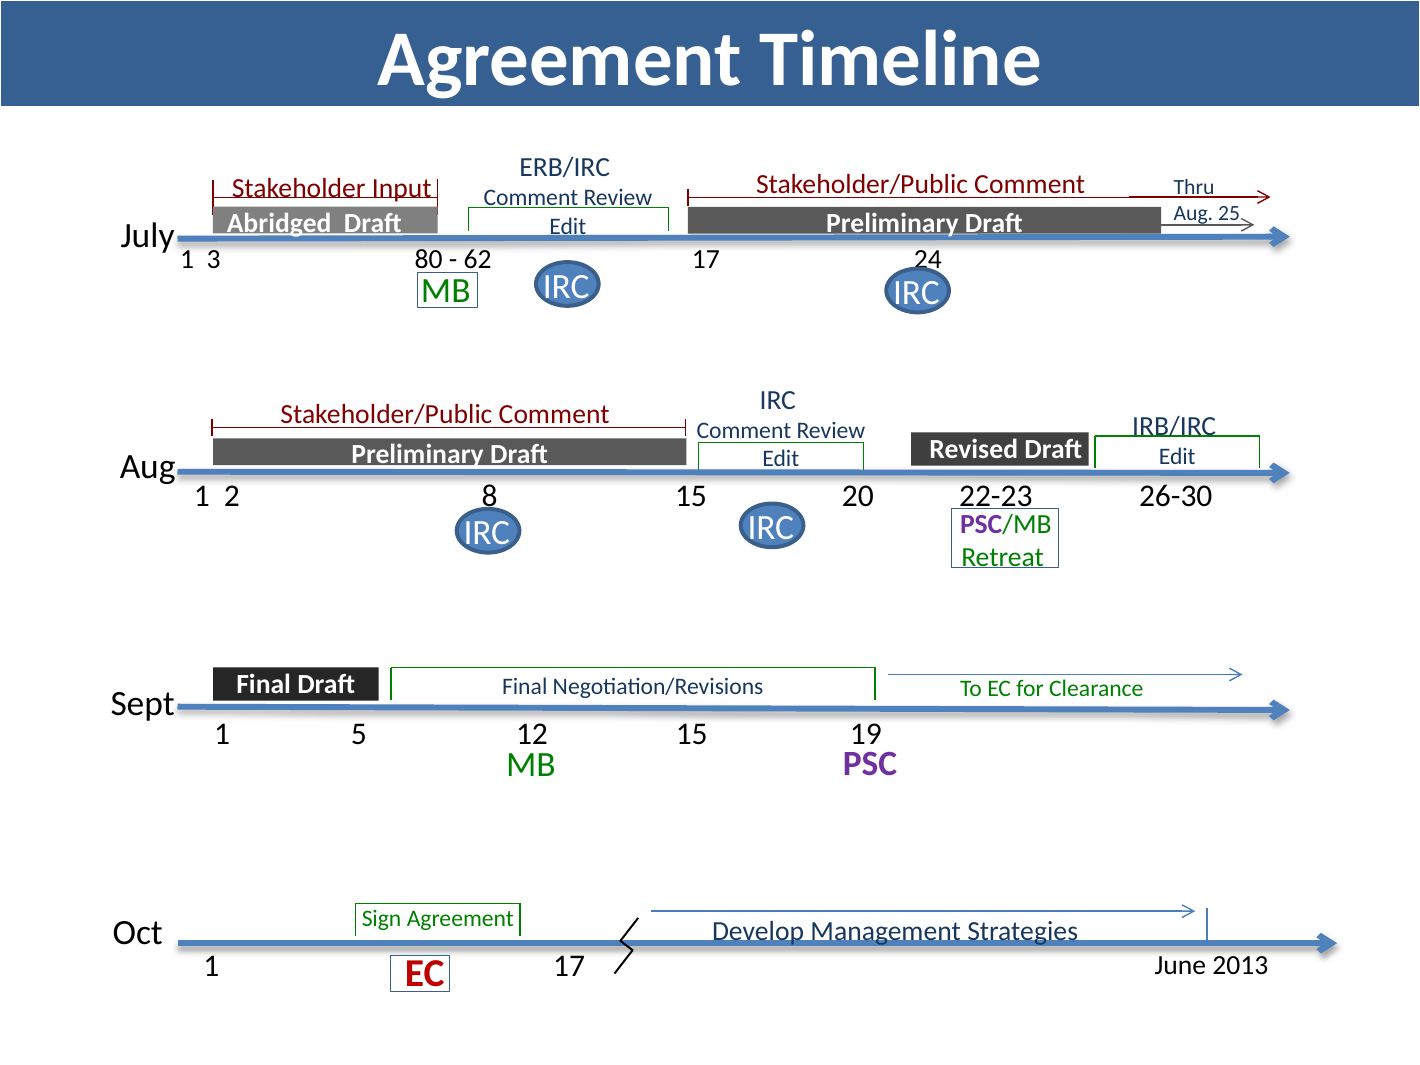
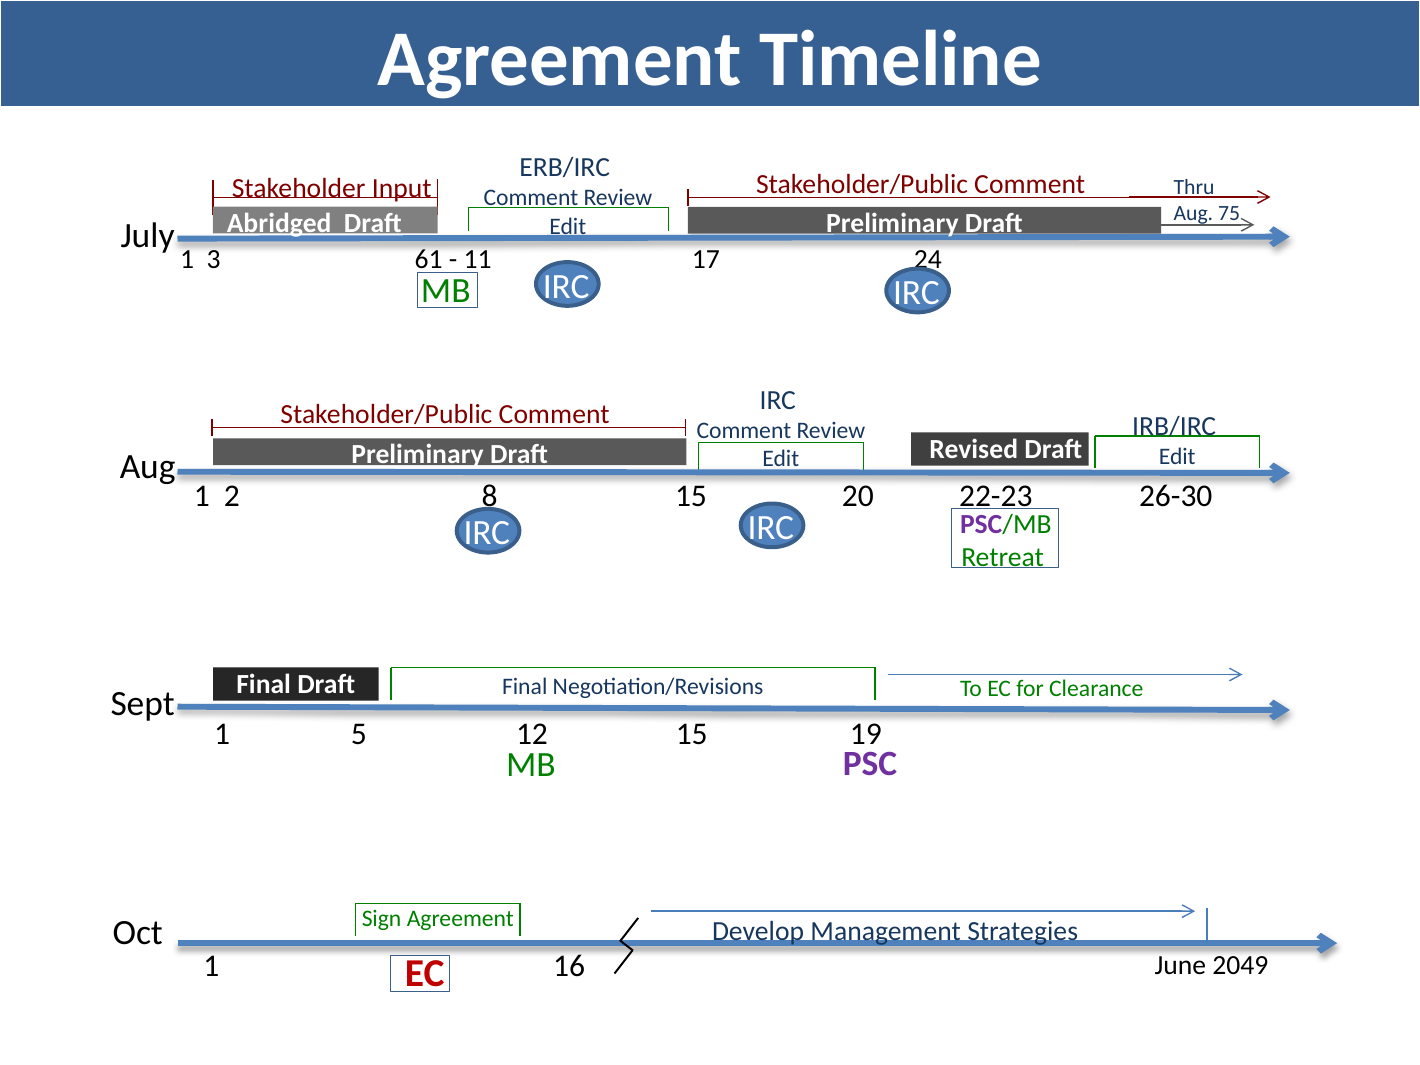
25: 25 -> 75
80: 80 -> 61
62: 62 -> 11
1 17: 17 -> 16
2013: 2013 -> 2049
